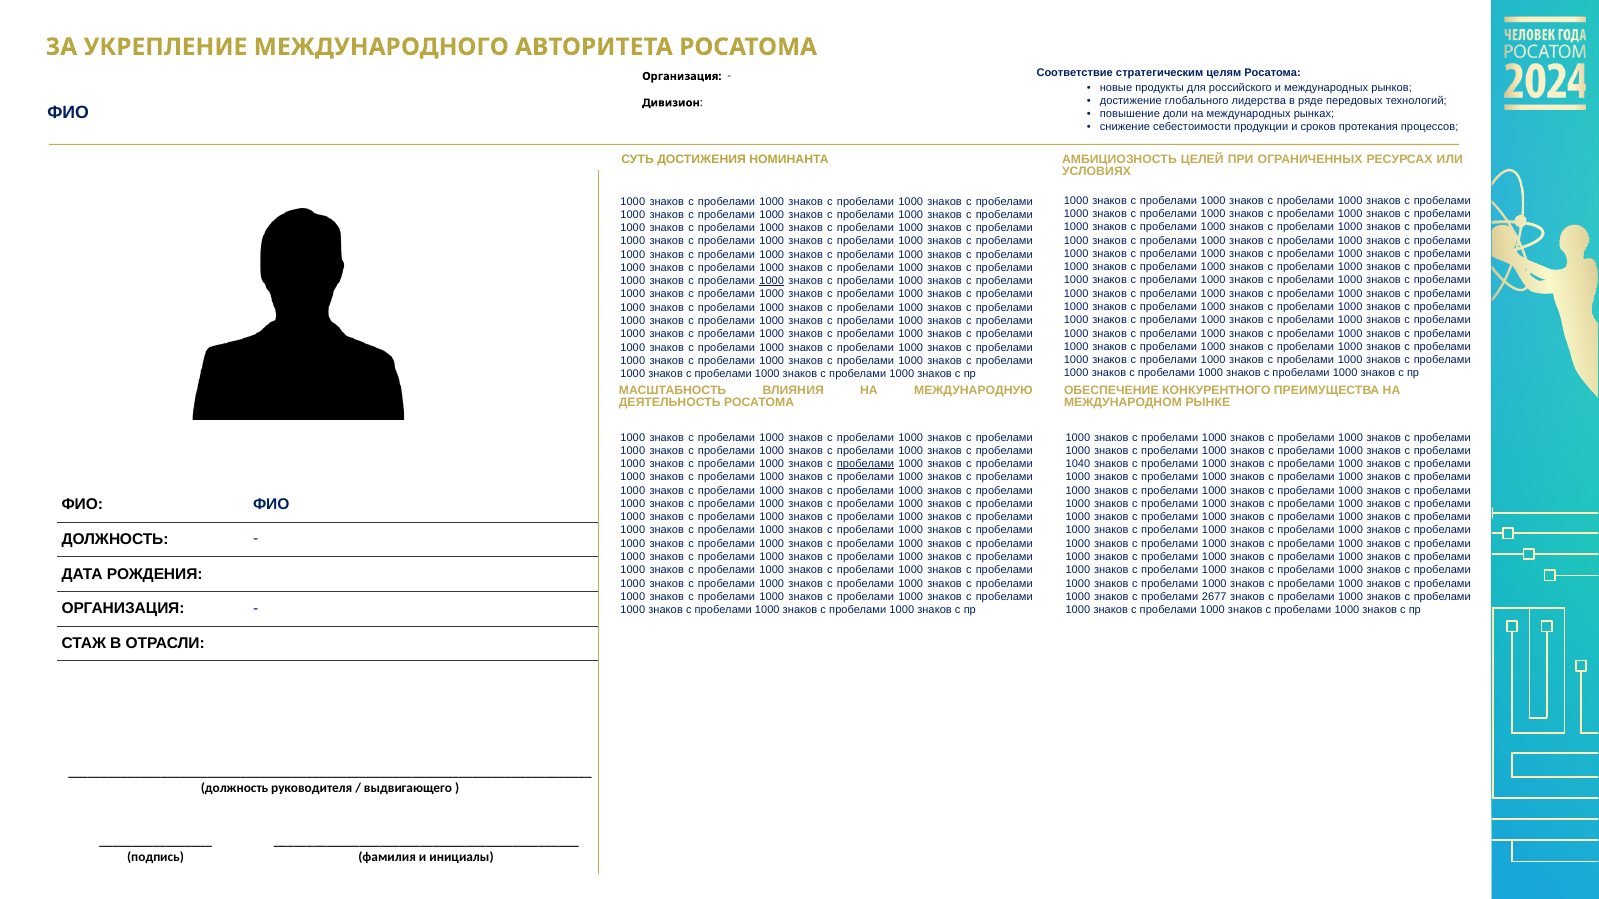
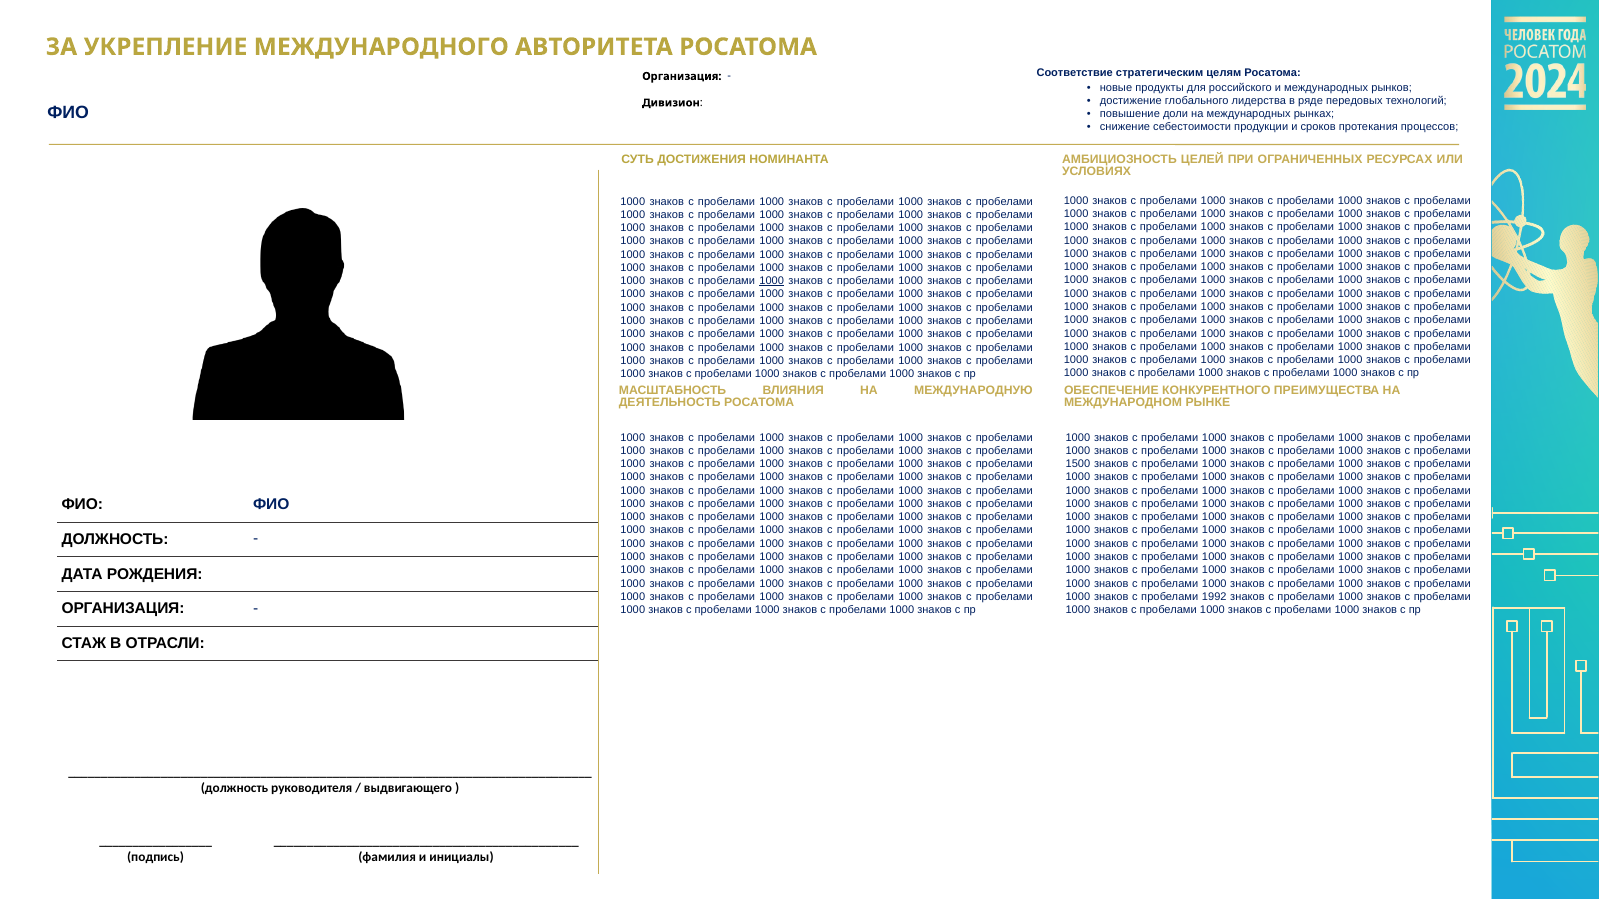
пробелами at (866, 464) underline: present -> none
1040: 1040 -> 1500
2677: 2677 -> 1992
